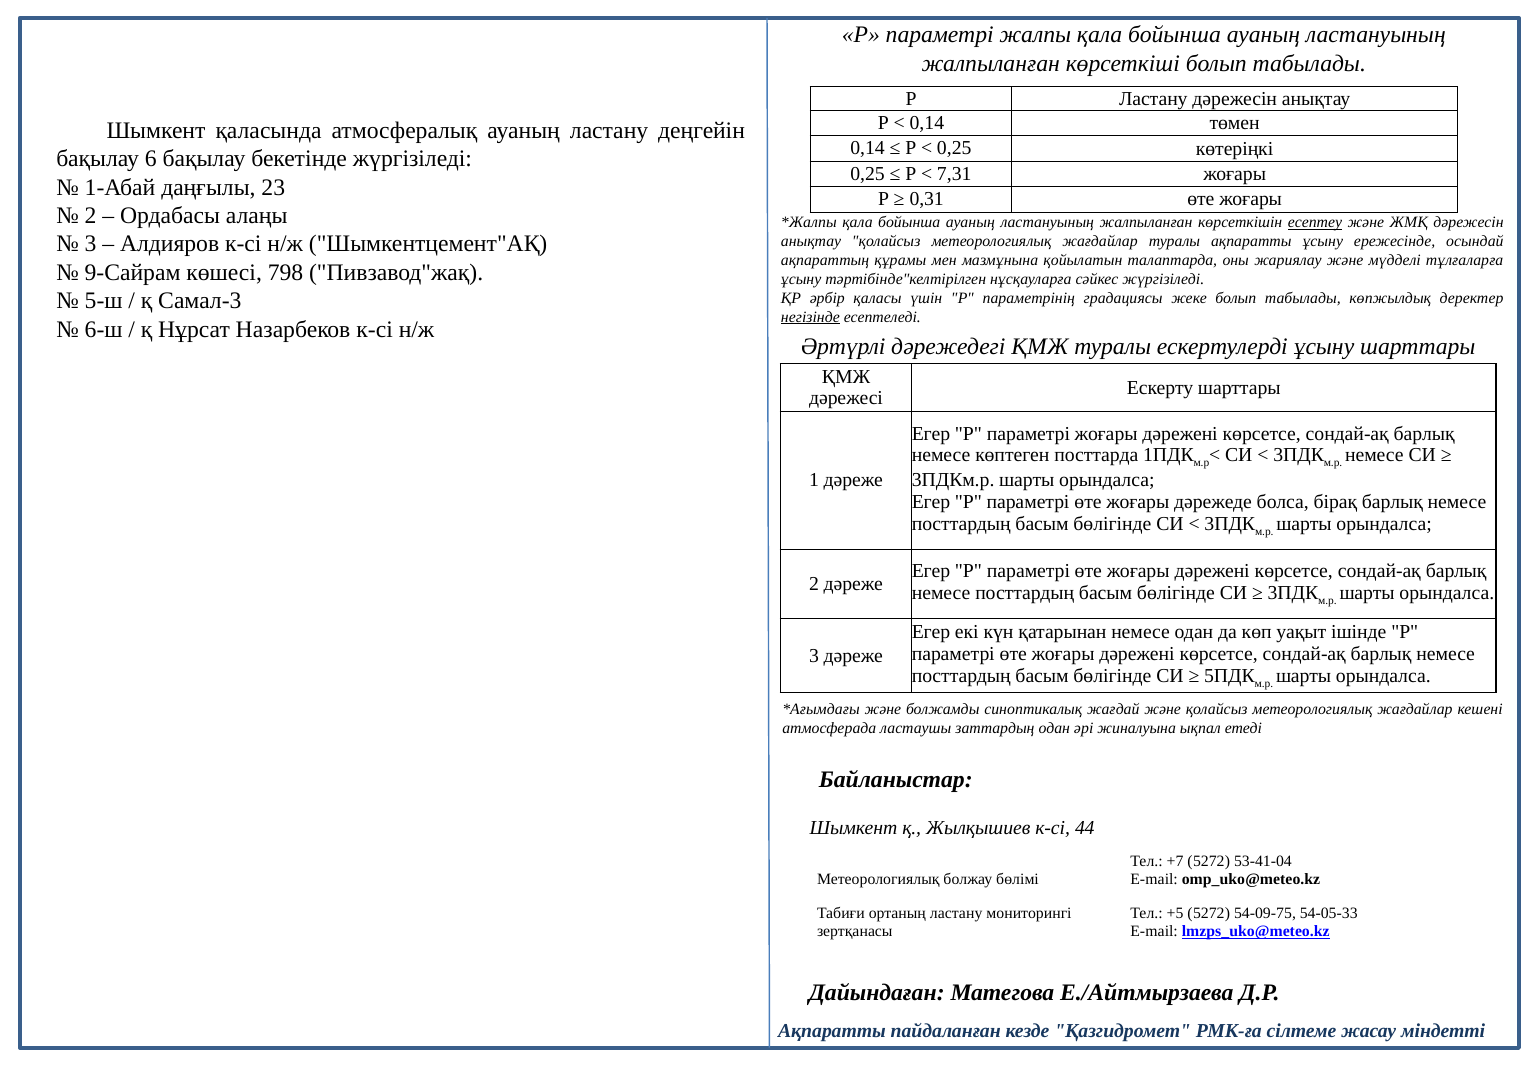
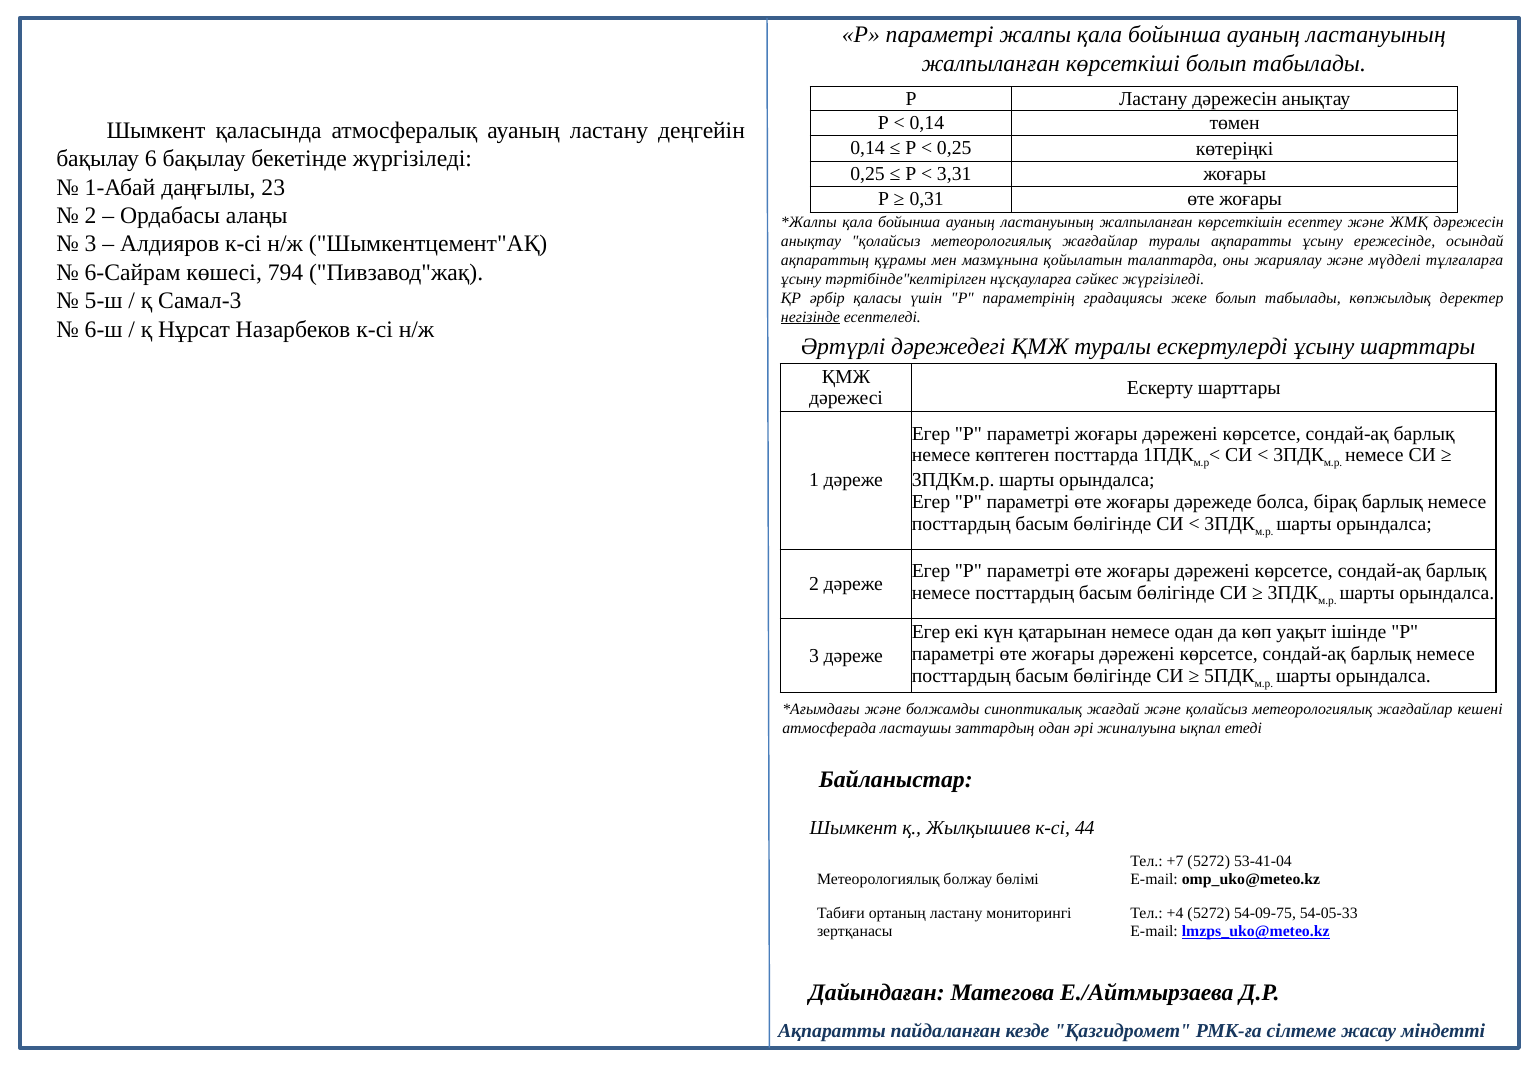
7,31: 7,31 -> 3,31
есептеу underline: present -> none
9-Сайрам: 9-Сайрам -> 6-Сайрам
798: 798 -> 794
+5: +5 -> +4
